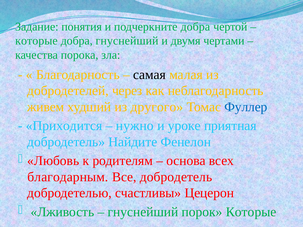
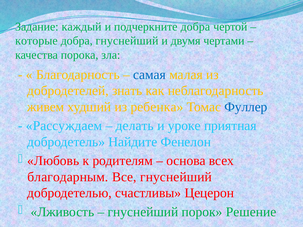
понятия: понятия -> каждый
самая colour: black -> blue
через: через -> знать
другого: другого -> ребенка
Приходится: Приходится -> Рассуждаем
нужно: нужно -> делать
Все добродетель: добродетель -> гнуснейший
порок Которые: Которые -> Решение
